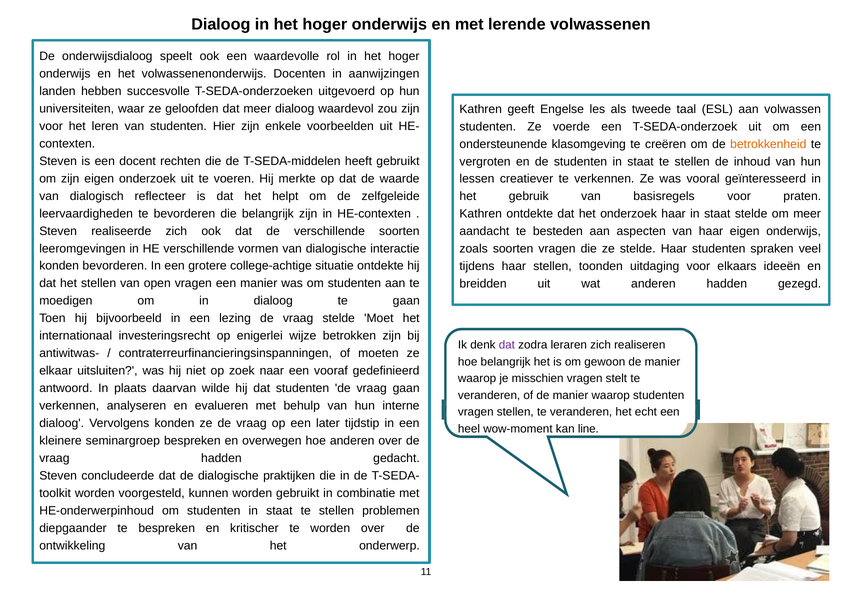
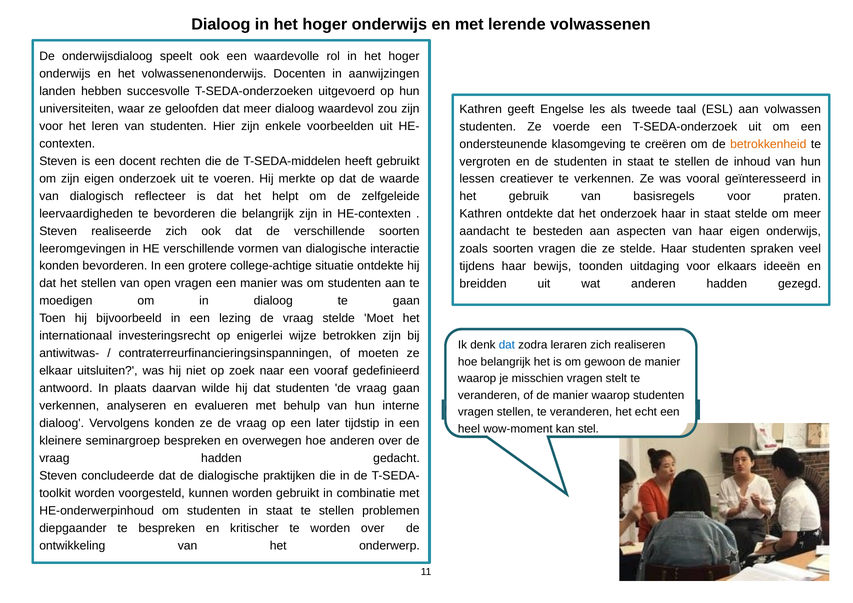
haar stellen: stellen -> bewijs
dat at (507, 345) colour: purple -> blue
line: line -> stel
